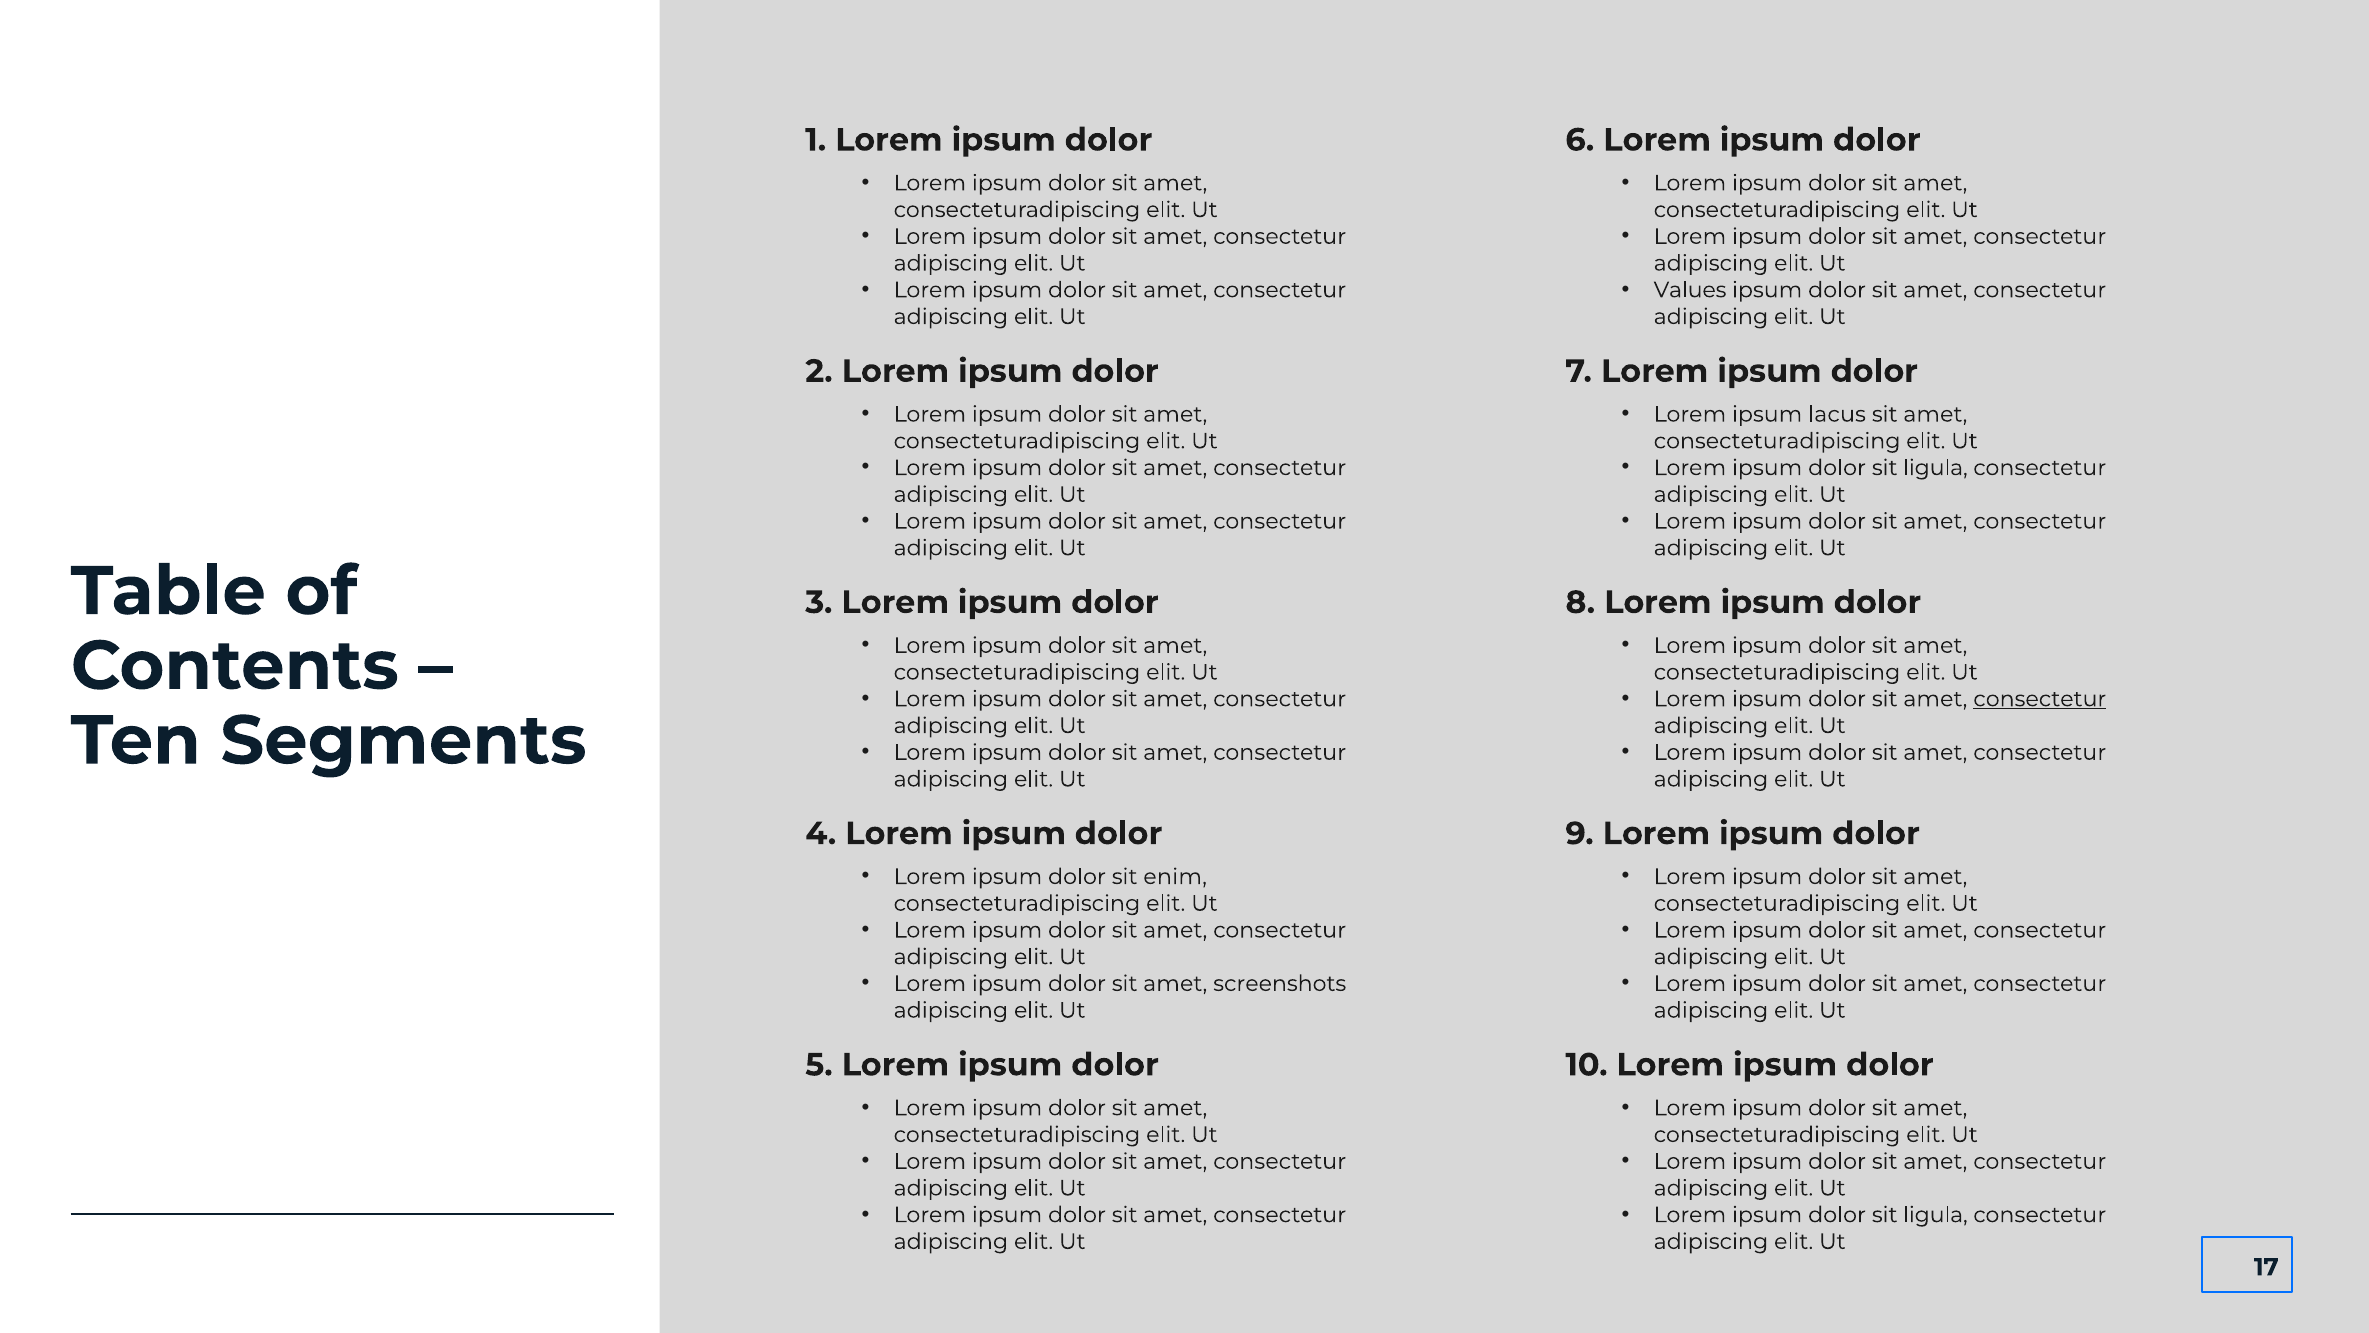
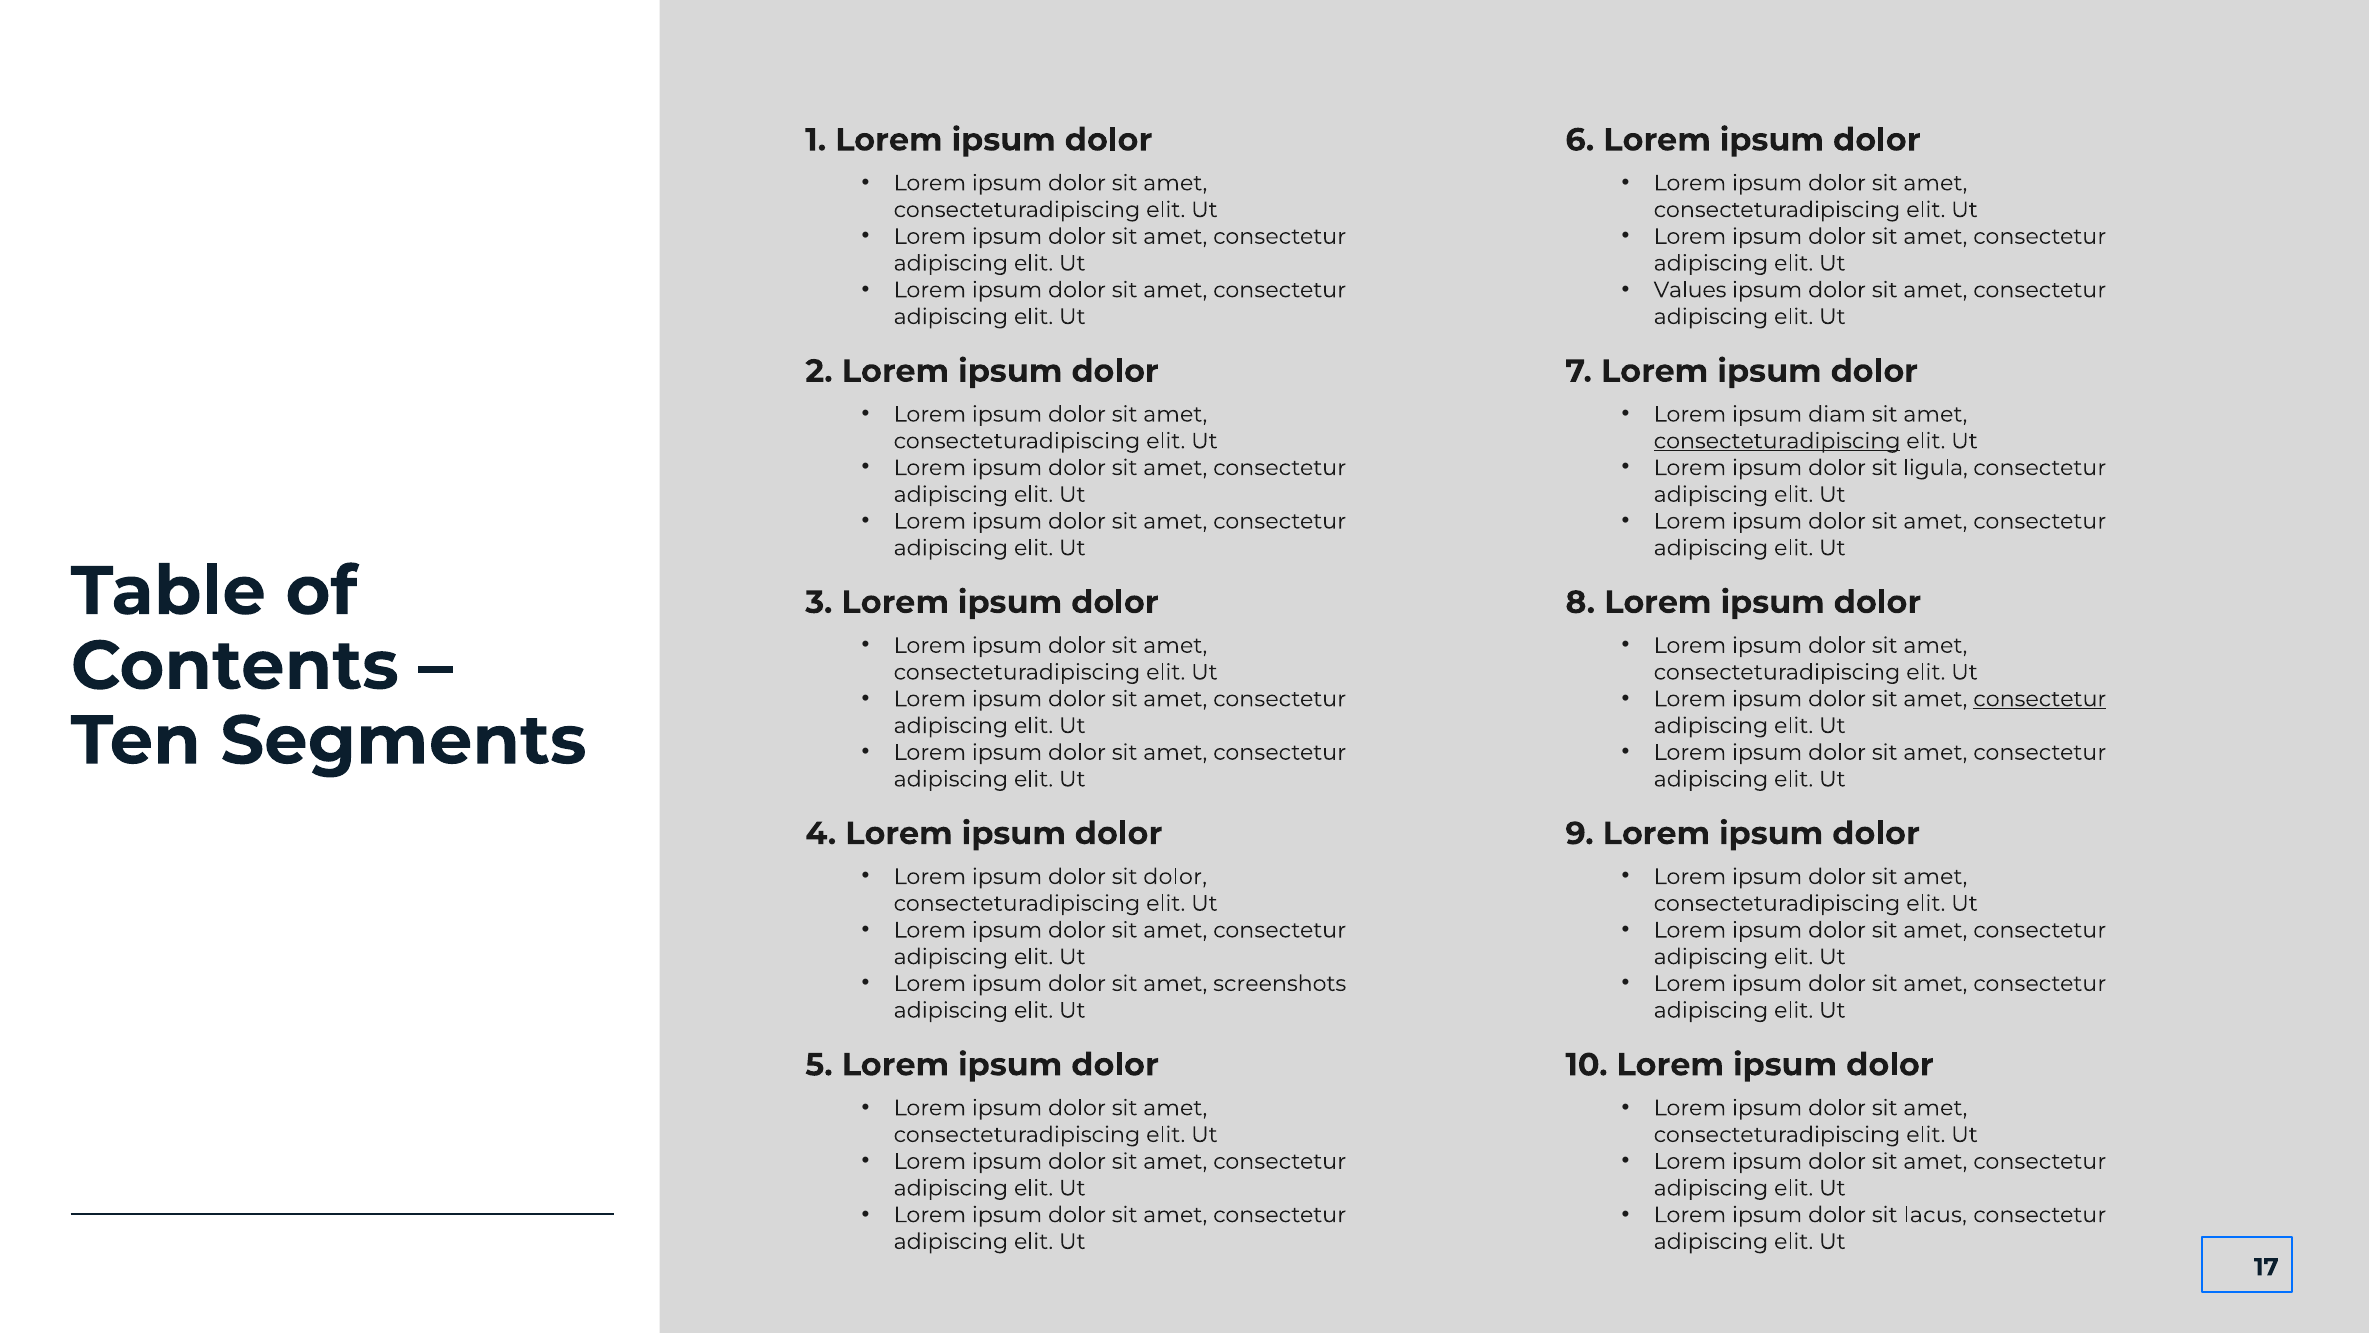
lacus: lacus -> diam
consecteturadipiscing at (1777, 441) underline: none -> present
sit enim: enim -> dolor
ligula at (1935, 1214): ligula -> lacus
